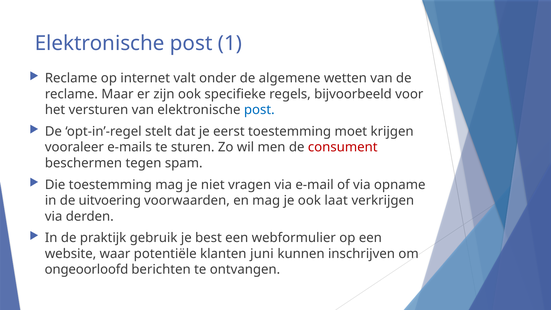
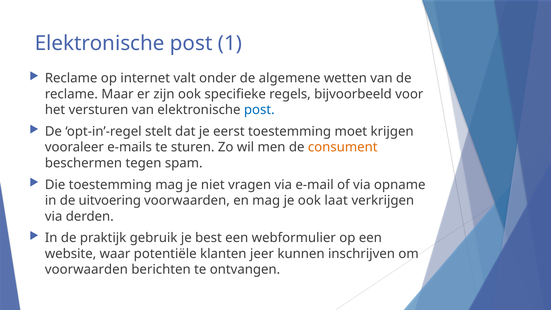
consument colour: red -> orange
juni: juni -> jeer
ongeoorloofd at (86, 270): ongeoorloofd -> voorwaarden
